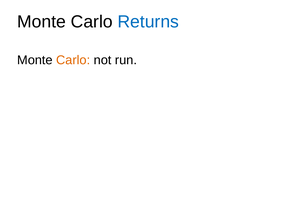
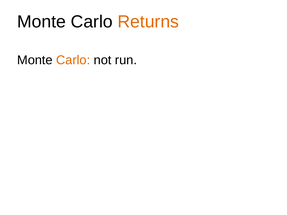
Returns colour: blue -> orange
